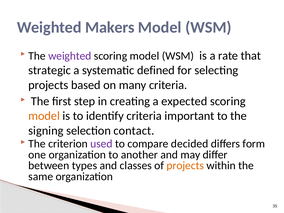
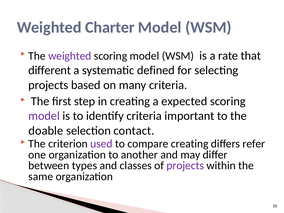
Makers: Makers -> Charter
strategic: strategic -> different
model at (44, 116) colour: orange -> purple
signing: signing -> doable
compare decided: decided -> creating
form: form -> refer
projects at (185, 166) colour: orange -> purple
